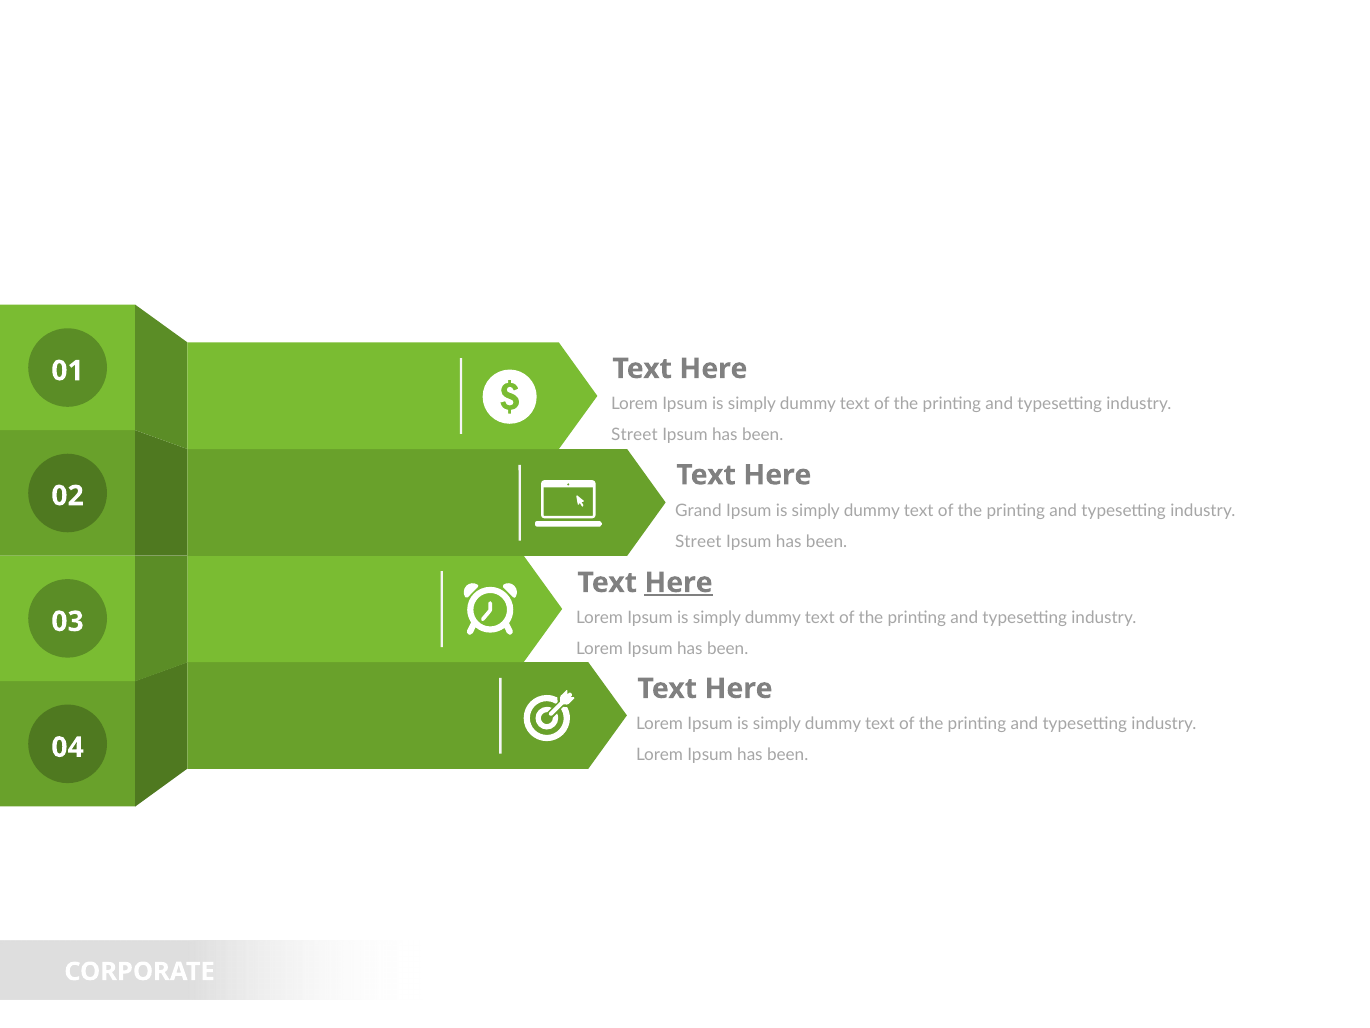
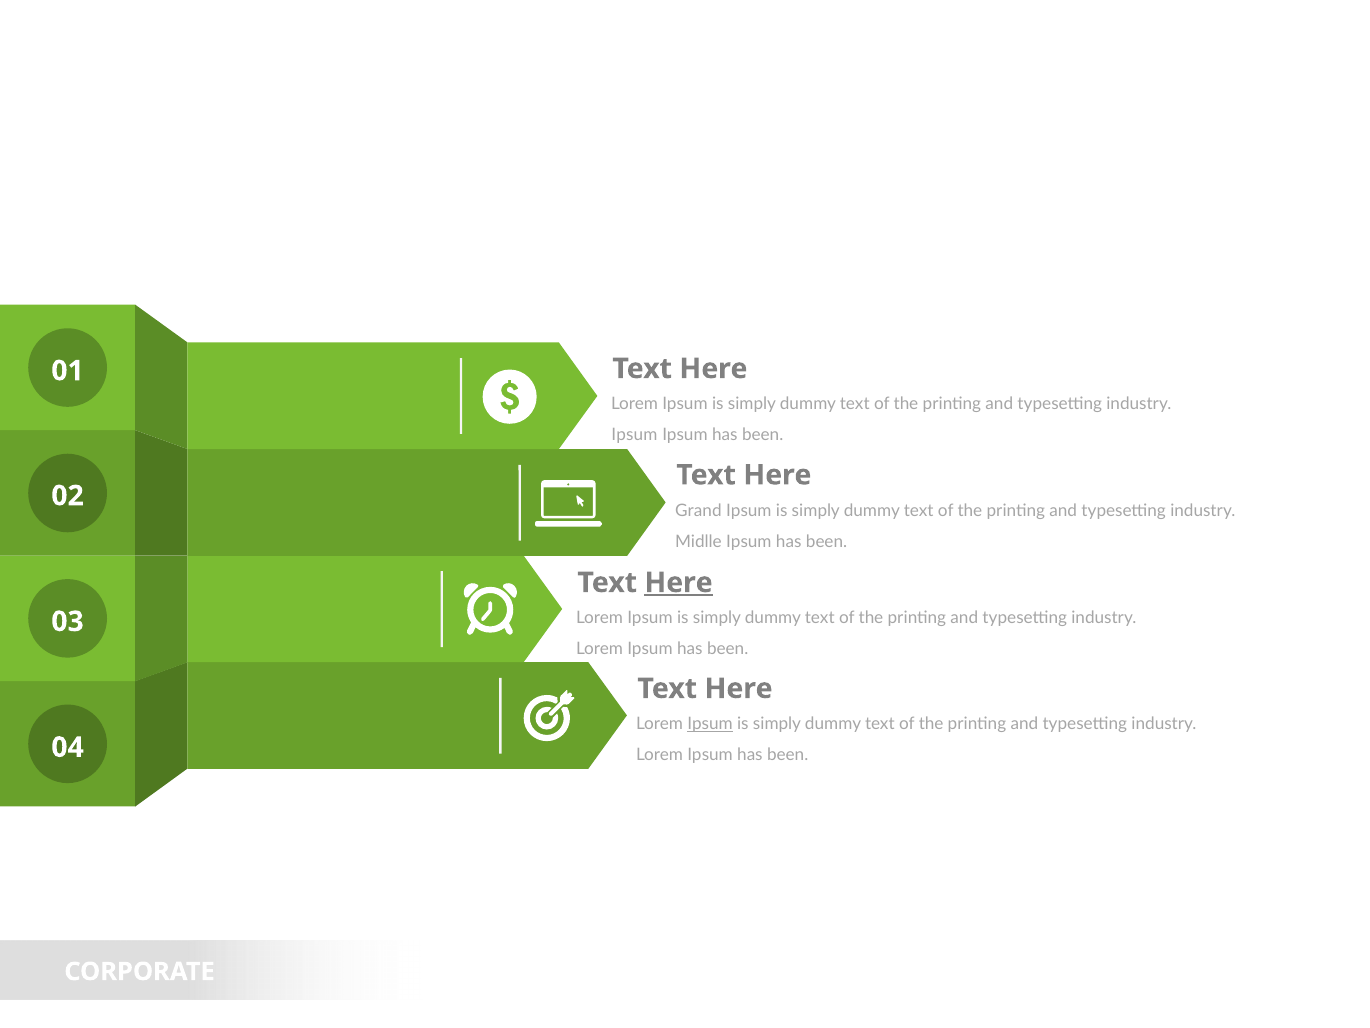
Street at (634, 435): Street -> Ipsum
Street at (698, 541): Street -> Midlle
Ipsum at (710, 724) underline: none -> present
